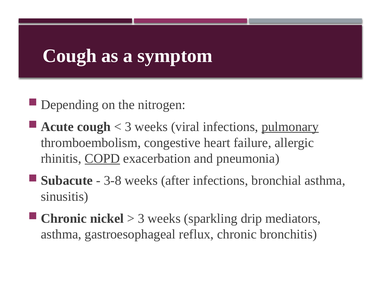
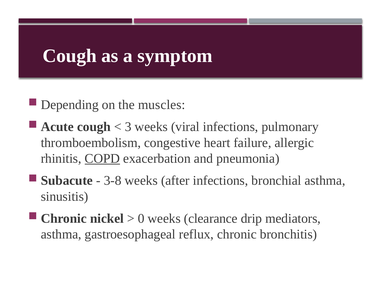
nitrogen: nitrogen -> muscles
pulmonary underline: present -> none
3 at (141, 218): 3 -> 0
sparkling: sparkling -> clearance
